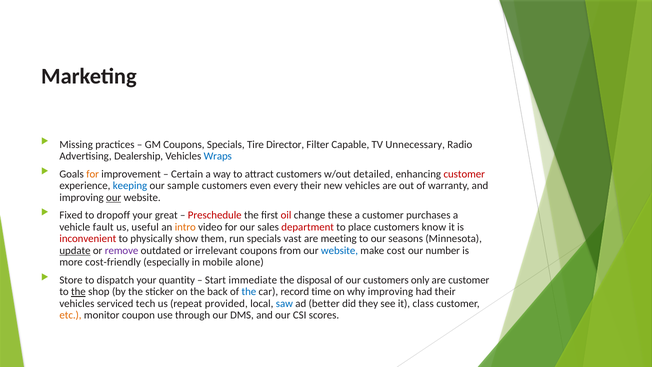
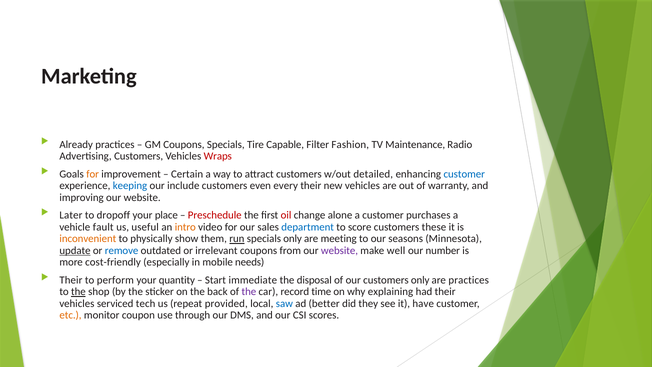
Missing: Missing -> Already
Director: Director -> Capable
Capable: Capable -> Fashion
Unnecessary: Unnecessary -> Maintenance
Advertising Dealership: Dealership -> Customers
Wraps colour: blue -> red
customer at (464, 174) colour: red -> blue
sample: sample -> include
our at (114, 197) underline: present -> none
Fixed: Fixed -> Later
great: great -> place
these: these -> alone
department colour: red -> blue
place: place -> score
know: know -> these
inconvenient colour: red -> orange
run underline: none -> present
specials vast: vast -> only
remove colour: purple -> blue
website at (339, 250) colour: blue -> purple
cost: cost -> well
alone: alone -> needs
Store at (71, 280): Store -> Their
dispatch: dispatch -> perform
are customer: customer -> practices
the at (249, 292) colour: blue -> purple
why improving: improving -> explaining
class: class -> have
